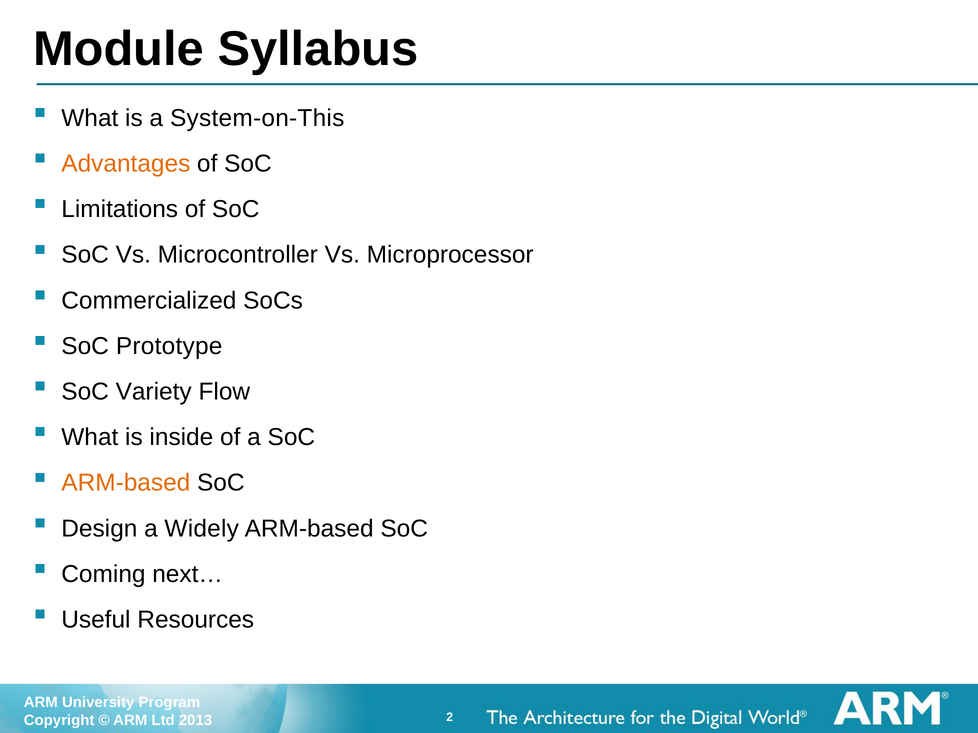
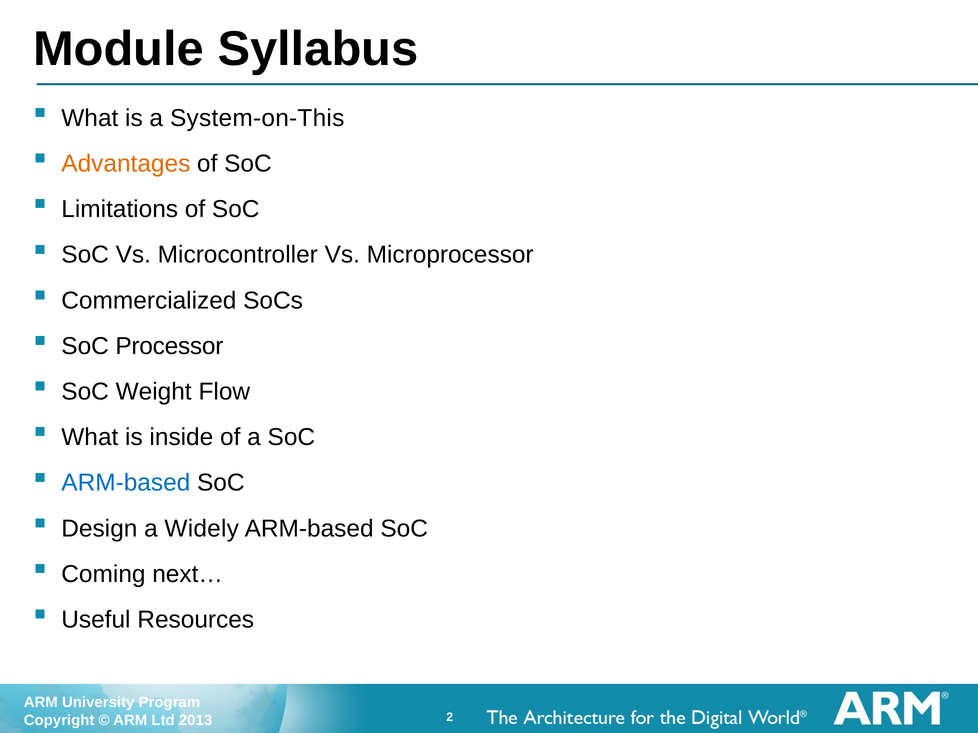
Prototype: Prototype -> Processor
Variety: Variety -> Weight
ARM-based at (126, 483) colour: orange -> blue
